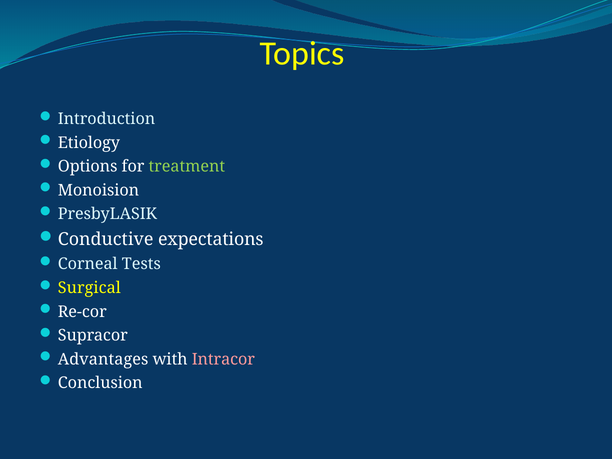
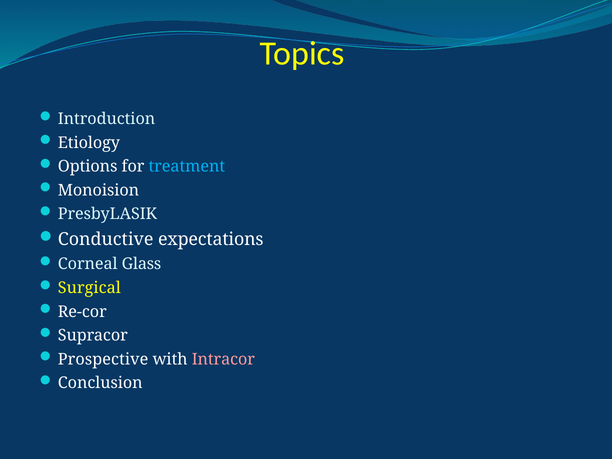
treatment colour: light green -> light blue
Tests: Tests -> Glass
Advantages: Advantages -> Prospective
